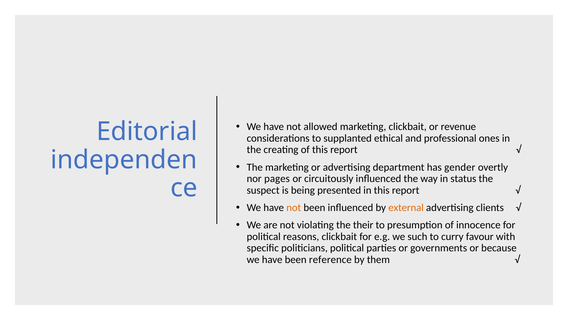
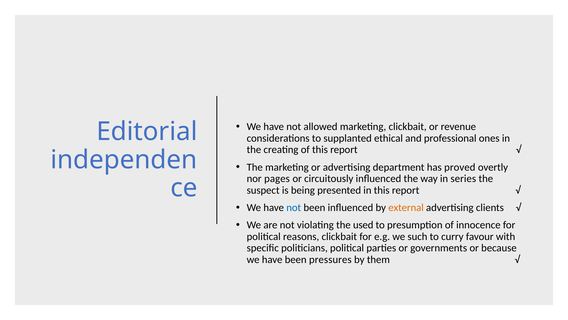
gender: gender -> proved
status: status -> series
not at (294, 207) colour: orange -> blue
their: their -> used
reference: reference -> pressures
